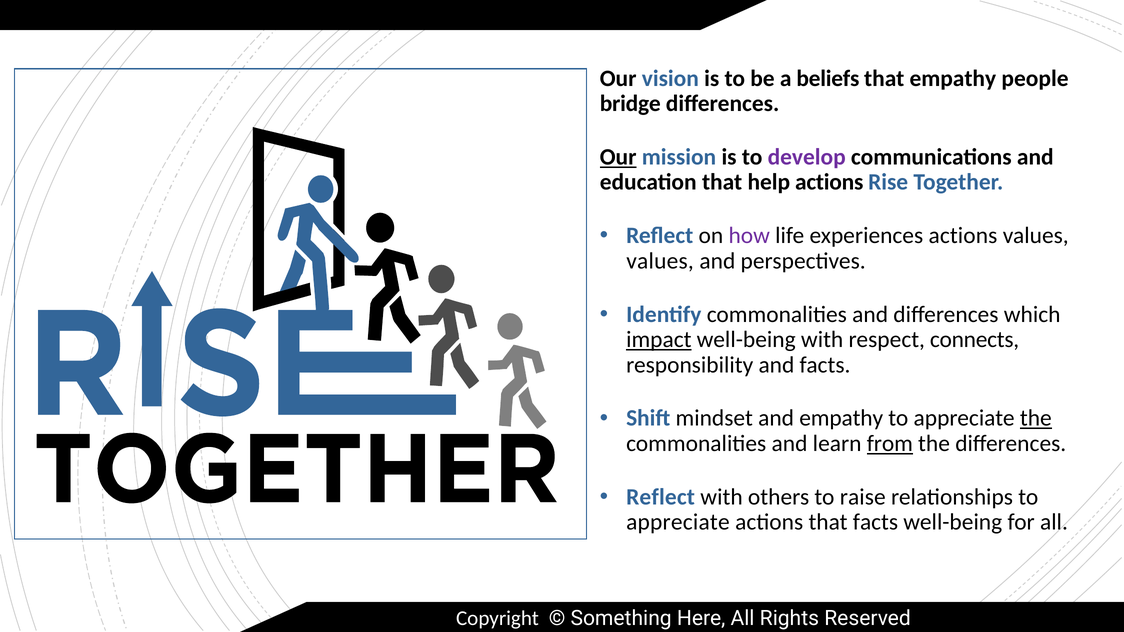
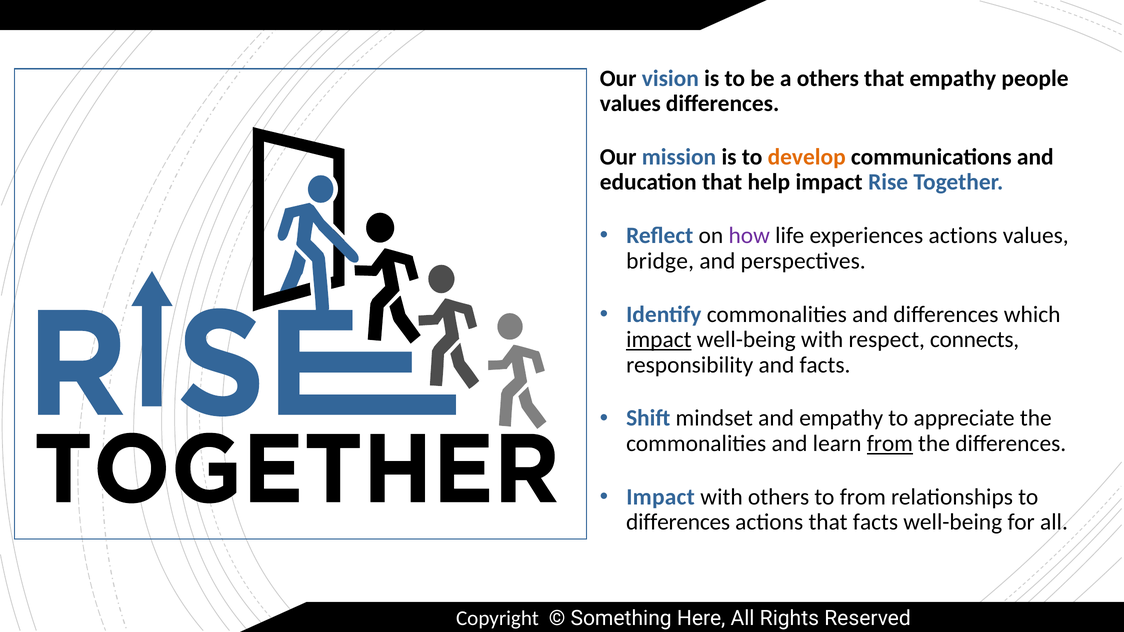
a beliefs: beliefs -> others
bridge at (630, 104): bridge -> values
Our at (618, 157) underline: present -> none
develop colour: purple -> orange
help actions: actions -> impact
values at (660, 261): values -> bridge
the at (1036, 418) underline: present -> none
Reflect at (661, 497): Reflect -> Impact
to raise: raise -> from
appreciate at (678, 522): appreciate -> differences
